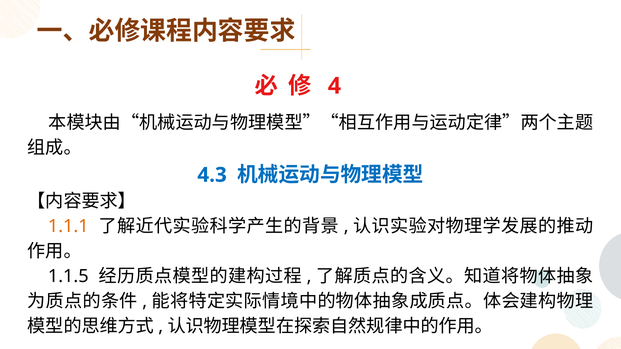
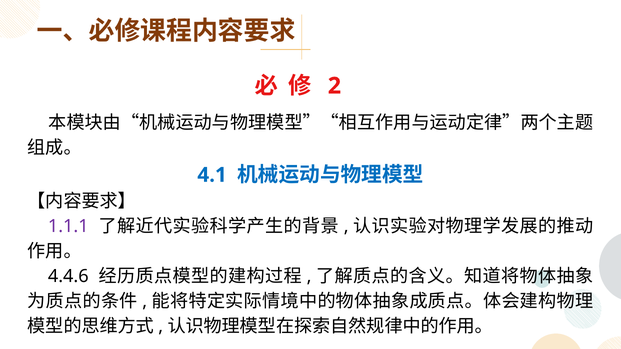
4: 4 -> 2
4.3: 4.3 -> 4.1
1.1.1 colour: orange -> purple
1.1.5: 1.1.5 -> 4.4.6
